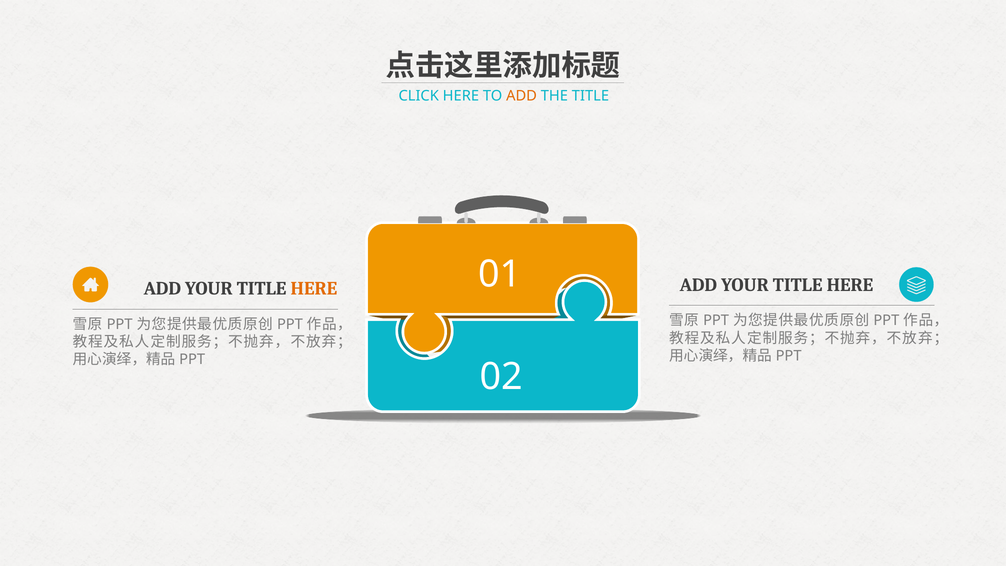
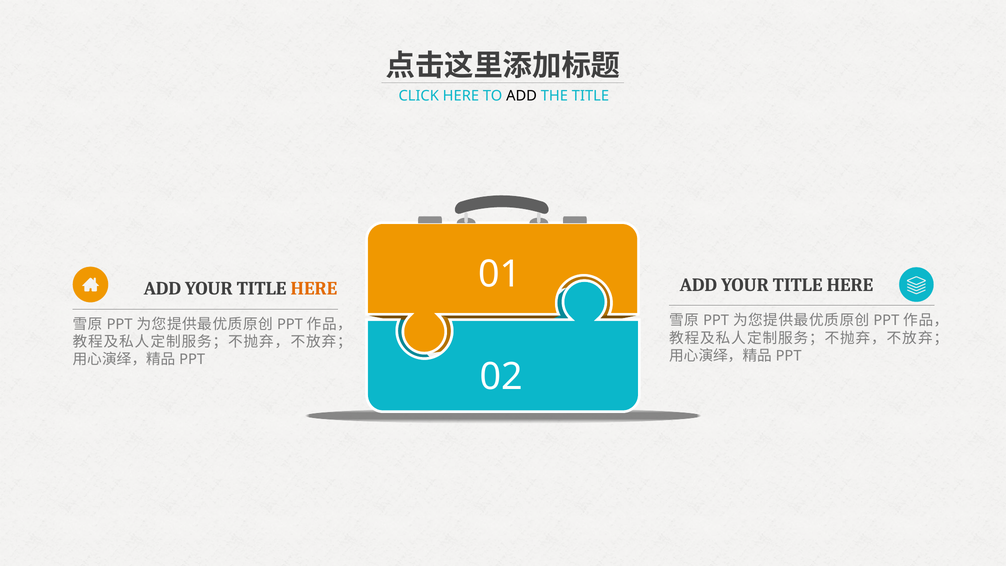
ADD at (522, 96) colour: orange -> black
